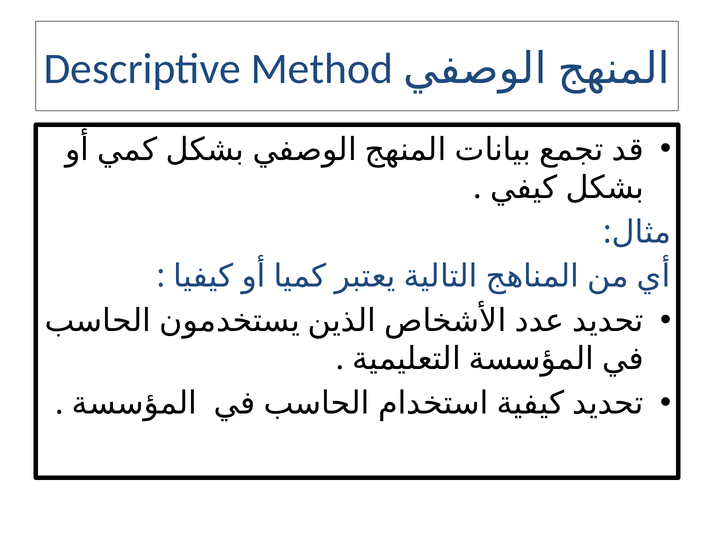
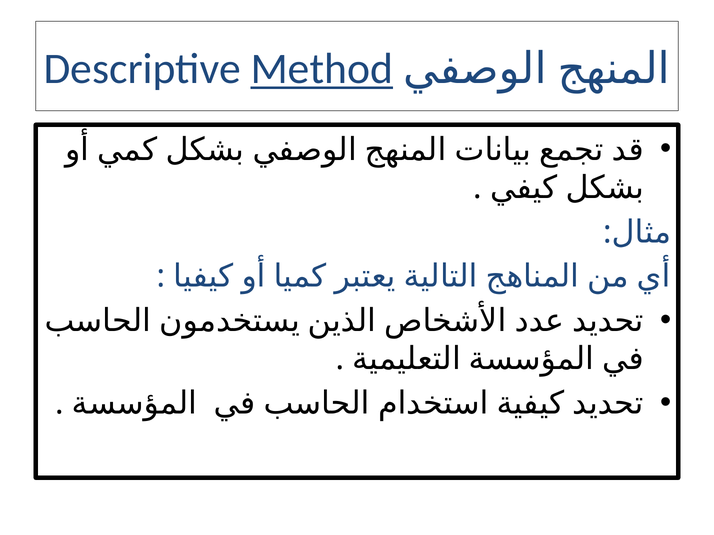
Method underline: none -> present
